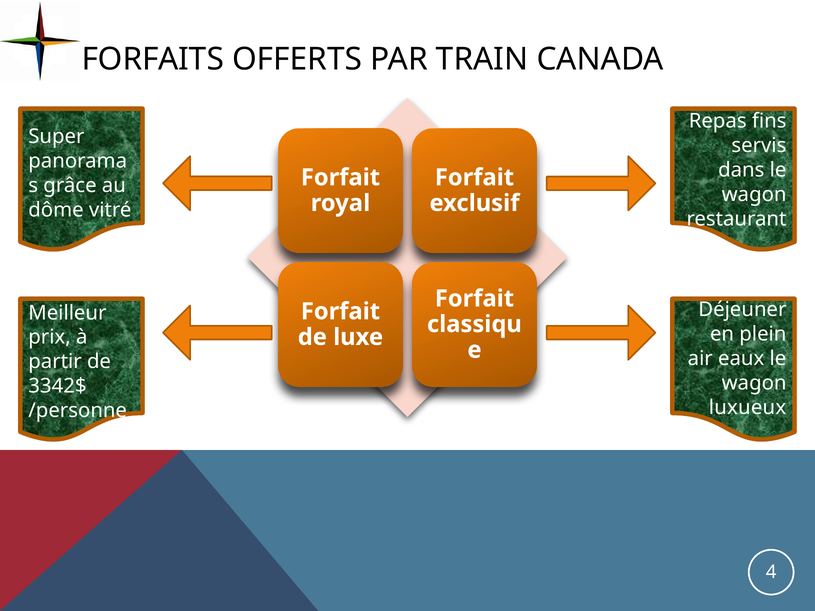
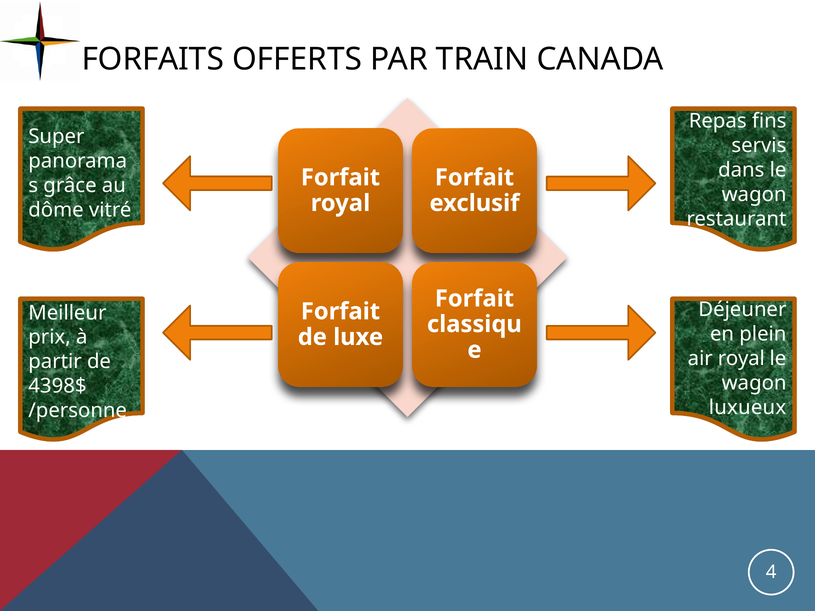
air eaux: eaux -> royal
3342$: 3342$ -> 4398$
